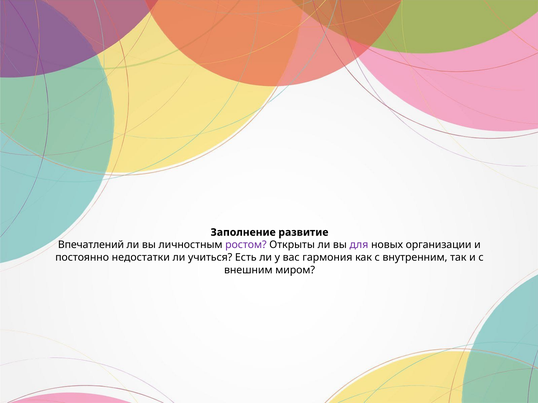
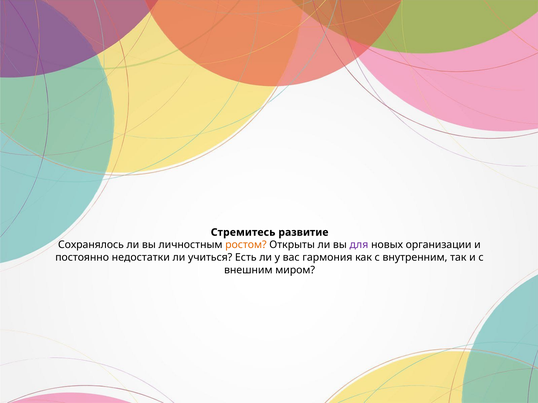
Заполнение: Заполнение -> Стремитесь
Впечатлений: Впечатлений -> Сохранялось
ростом colour: purple -> orange
